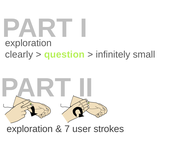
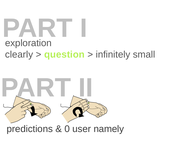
exploration at (30, 129): exploration -> predictions
7: 7 -> 0
strokes: strokes -> namely
